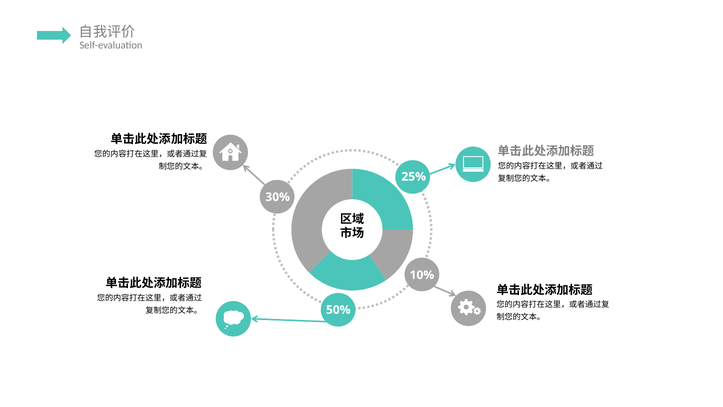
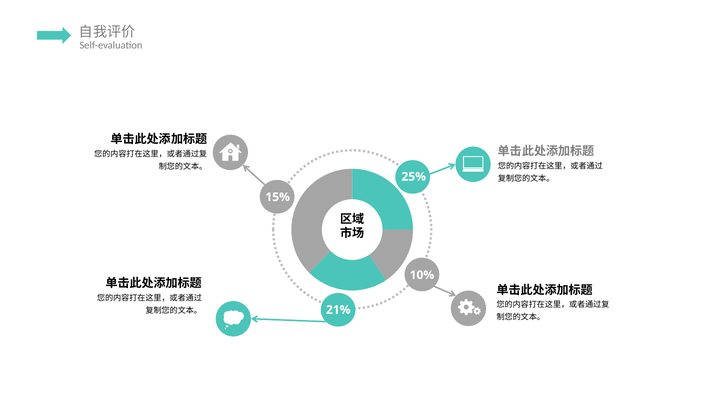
30%: 30% -> 15%
50%: 50% -> 21%
